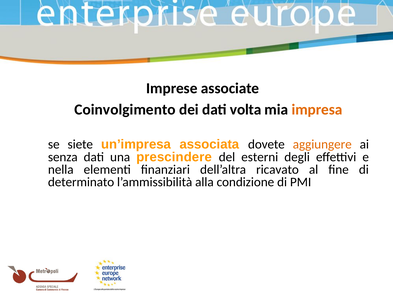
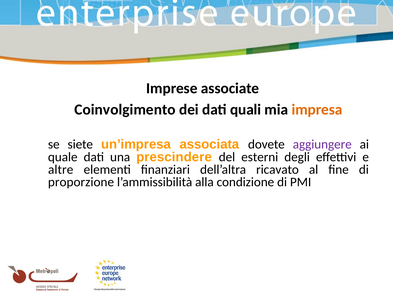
volta: volta -> quali
aggiungere colour: orange -> purple
senza: senza -> quale
nella: nella -> altre
determinato: determinato -> proporzione
